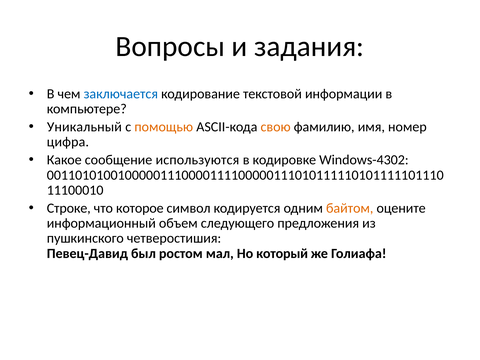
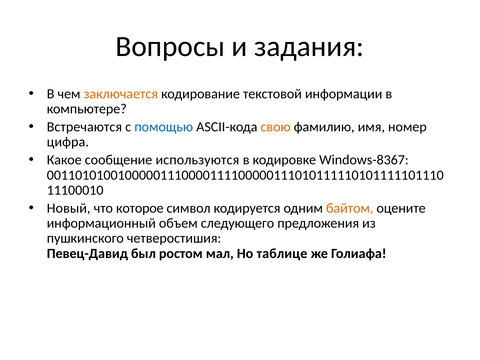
заключается colour: blue -> orange
Уникальный: Уникальный -> Встречаются
помощью colour: orange -> blue
Windows-4302: Windows-4302 -> Windows-8367
Строке: Строке -> Новый
который: который -> таблице
